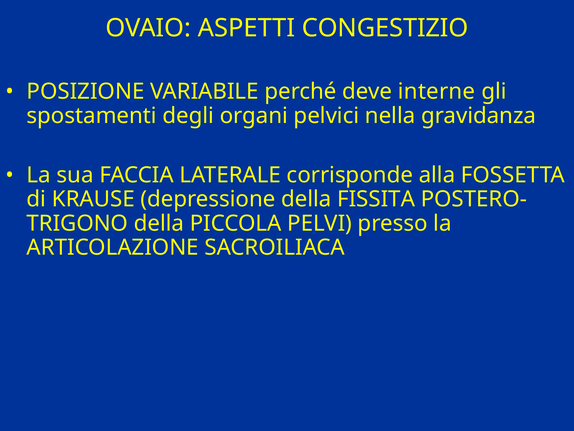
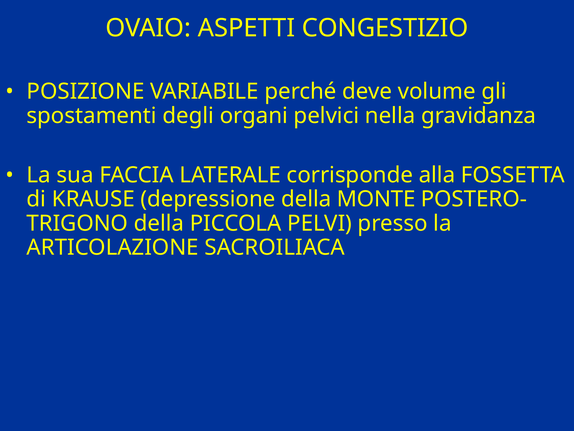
interne: interne -> volume
FISSITA: FISSITA -> MONTE
